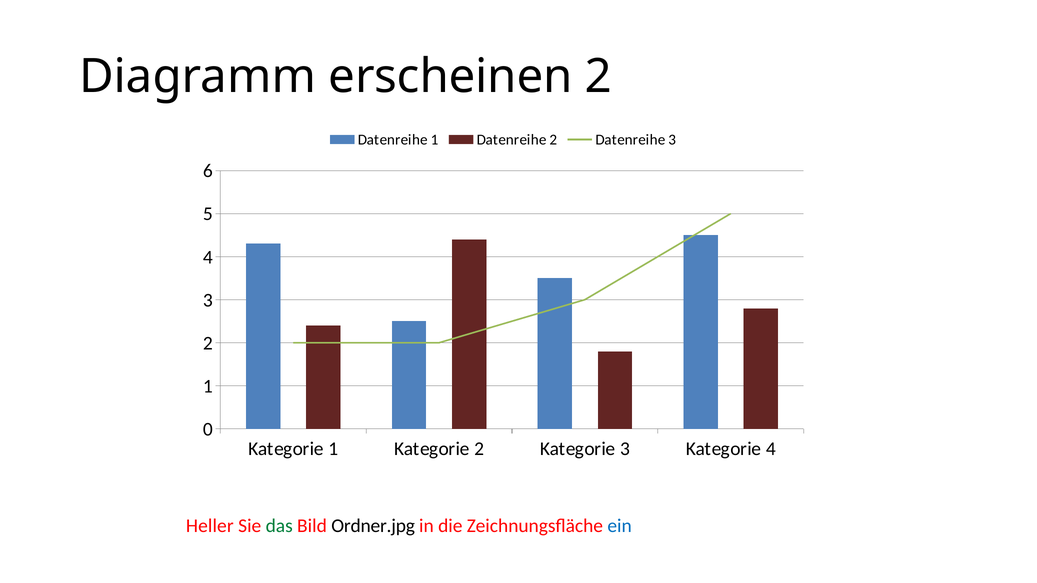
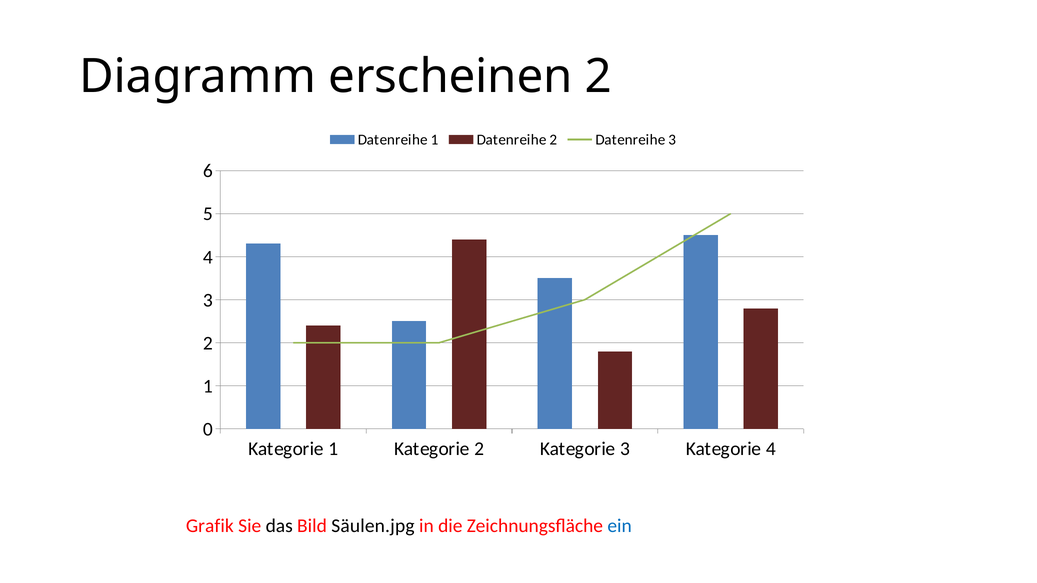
Heller: Heller -> Grafik
das colour: green -> black
Ordner.jpg: Ordner.jpg -> Säulen.jpg
